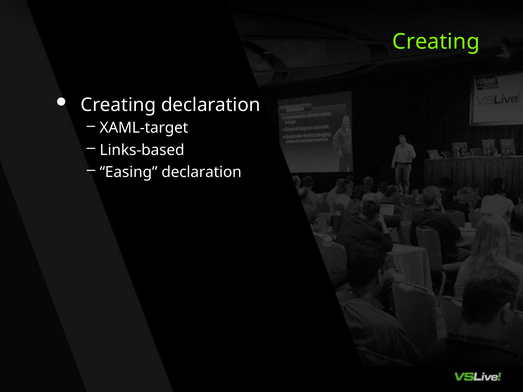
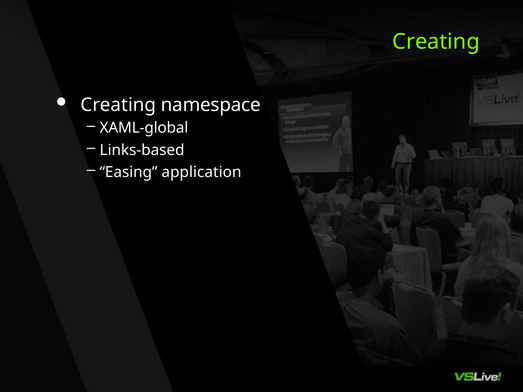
Creating declaration: declaration -> namespace
XAML-target: XAML-target -> XAML-global
Easing declaration: declaration -> application
